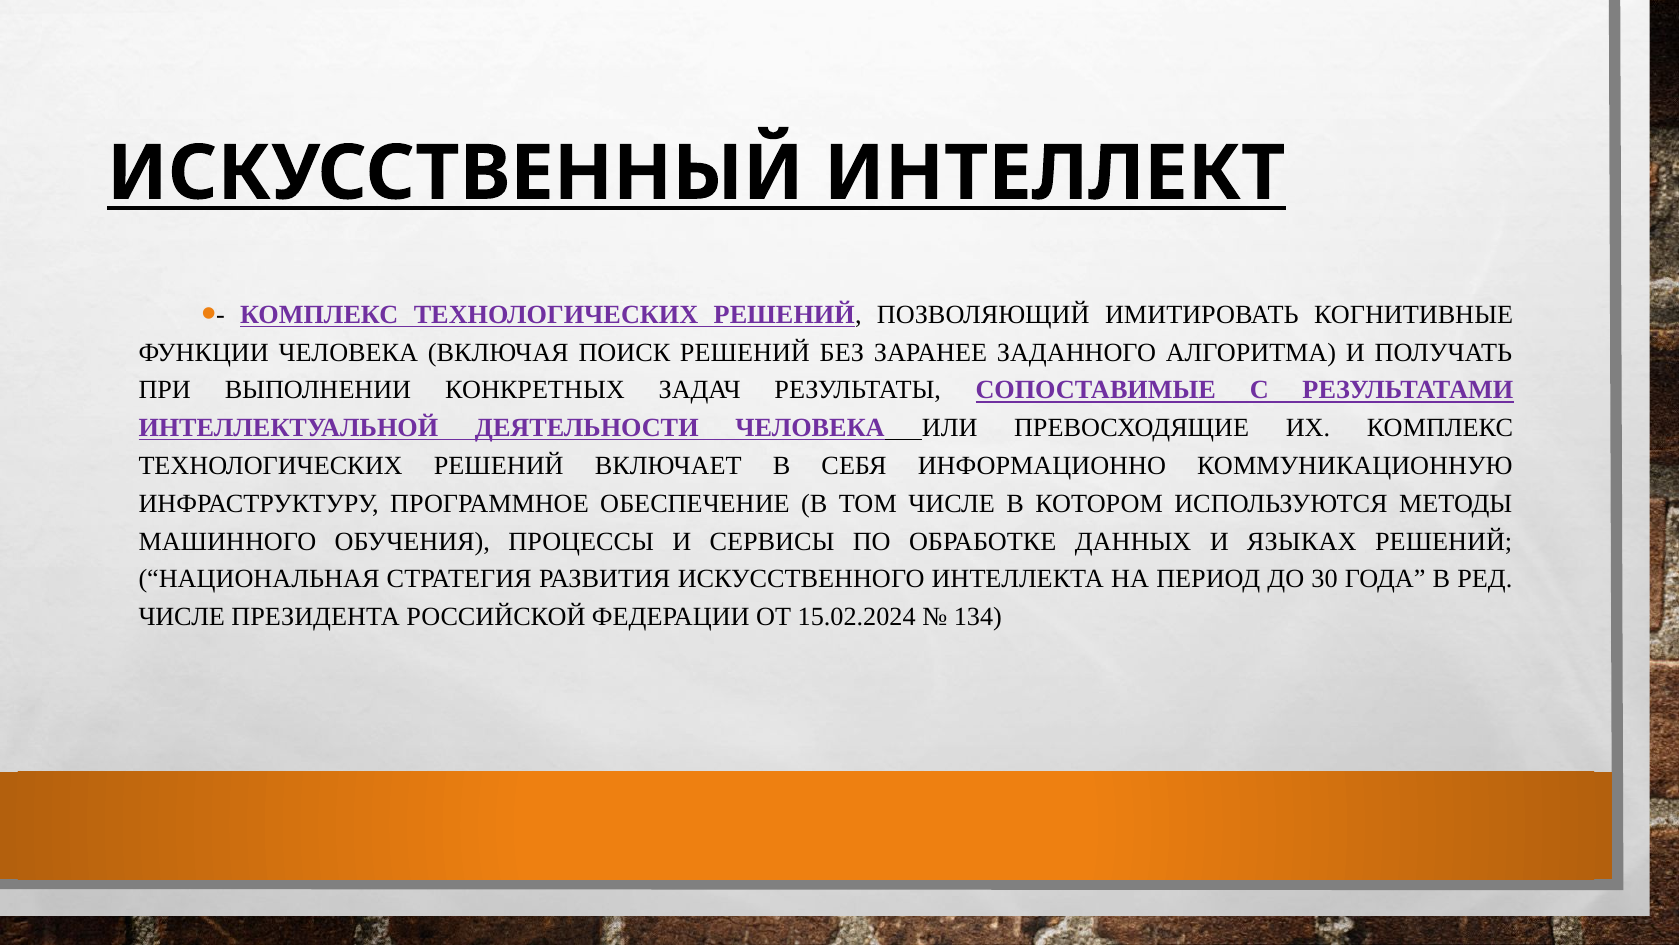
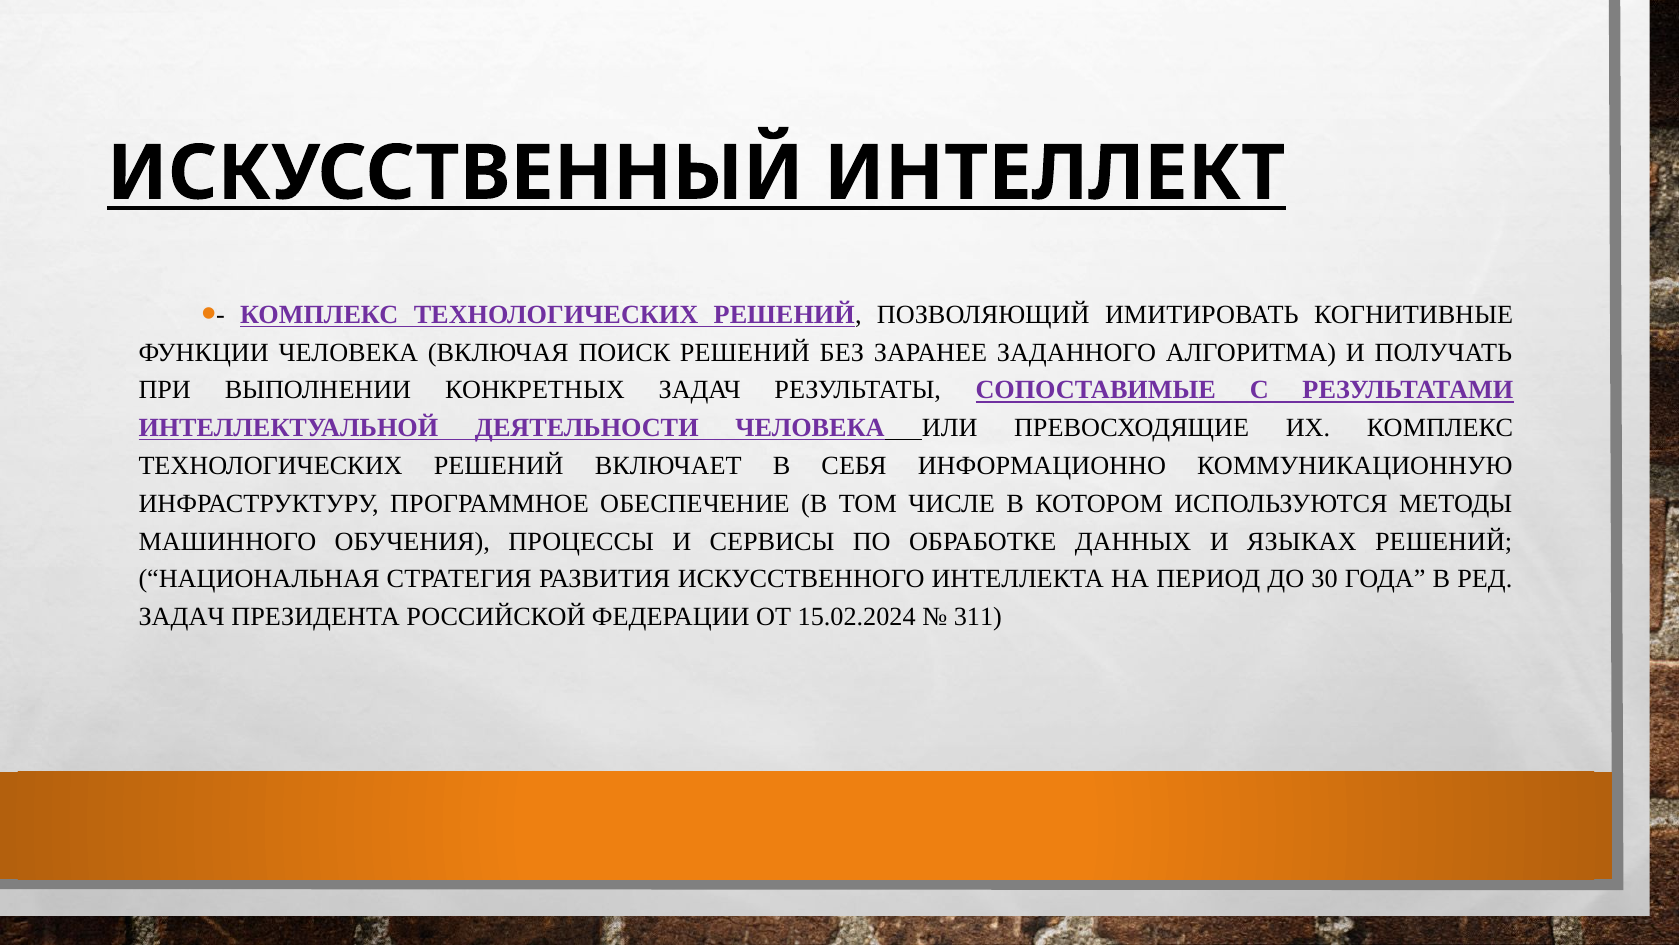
ЧИСЛЕ at (182, 617): ЧИСЛЕ -> ЗАДАЧ
134: 134 -> 311
